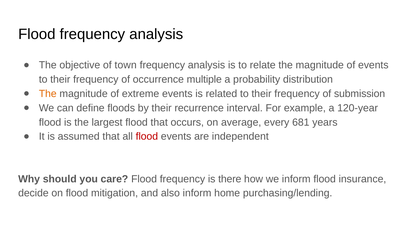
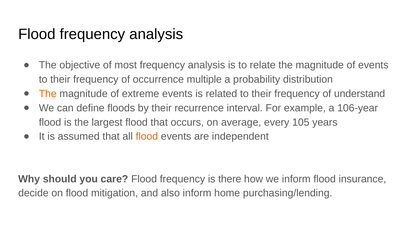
town: town -> most
submission: submission -> understand
120-year: 120-year -> 106-year
681: 681 -> 105
flood at (147, 136) colour: red -> orange
